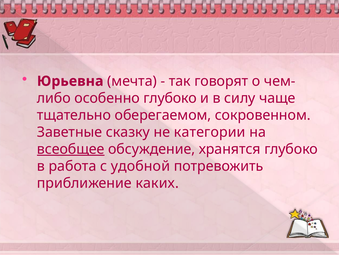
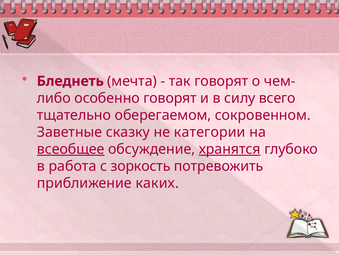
Юрьевна: Юрьевна -> Бледнеть
особенно глубоко: глубоко -> говорят
чаще: чаще -> всего
хранятся underline: none -> present
удобной: удобной -> зоркость
